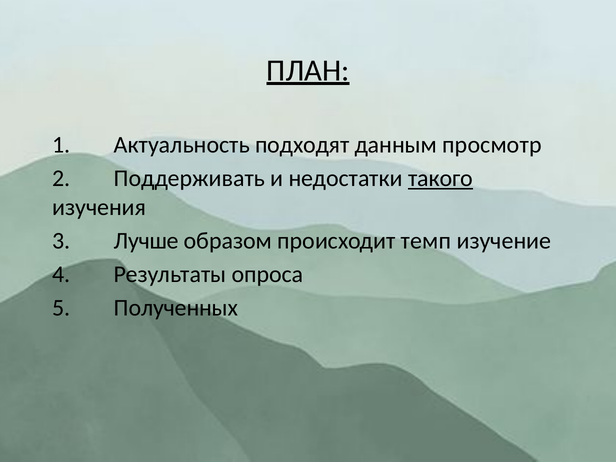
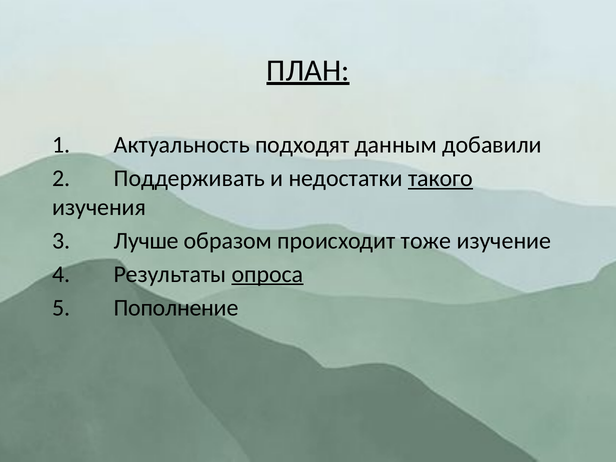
просмотр: просмотр -> добавили
темп: темп -> тоже
опроса underline: none -> present
Полученных: Полученных -> Пополнение
